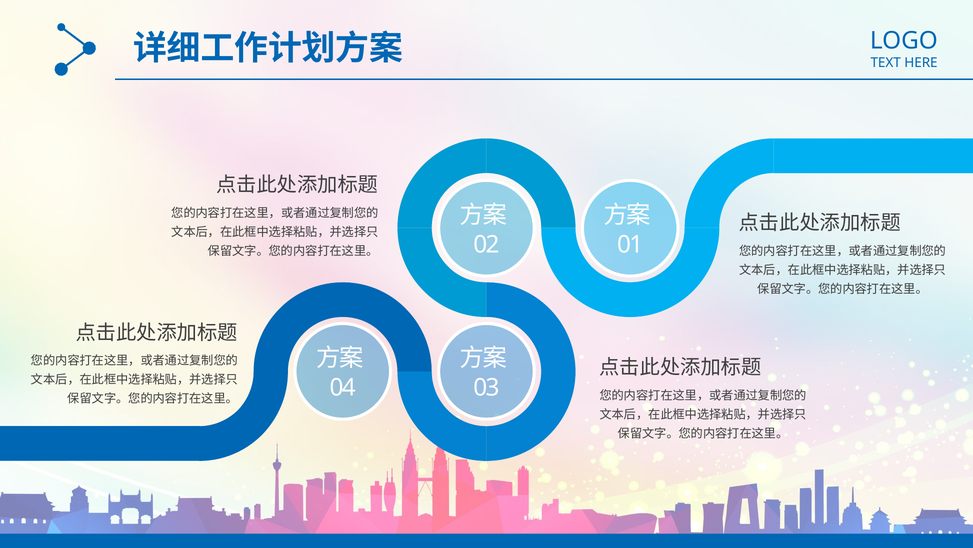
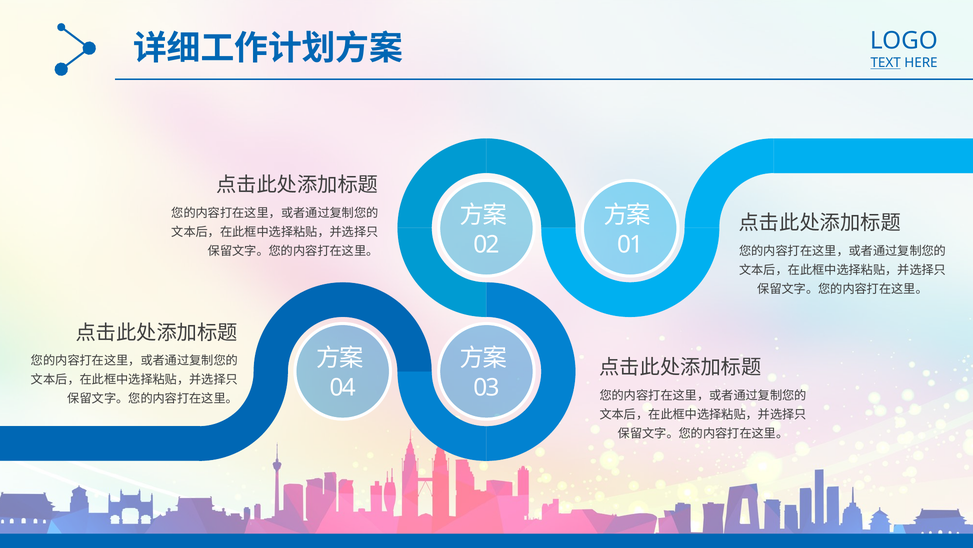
TEXT underline: none -> present
